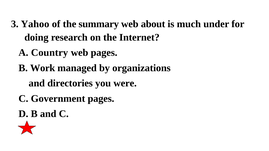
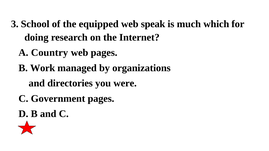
Yahoo: Yahoo -> School
summary: summary -> equipped
about: about -> speak
under: under -> which
